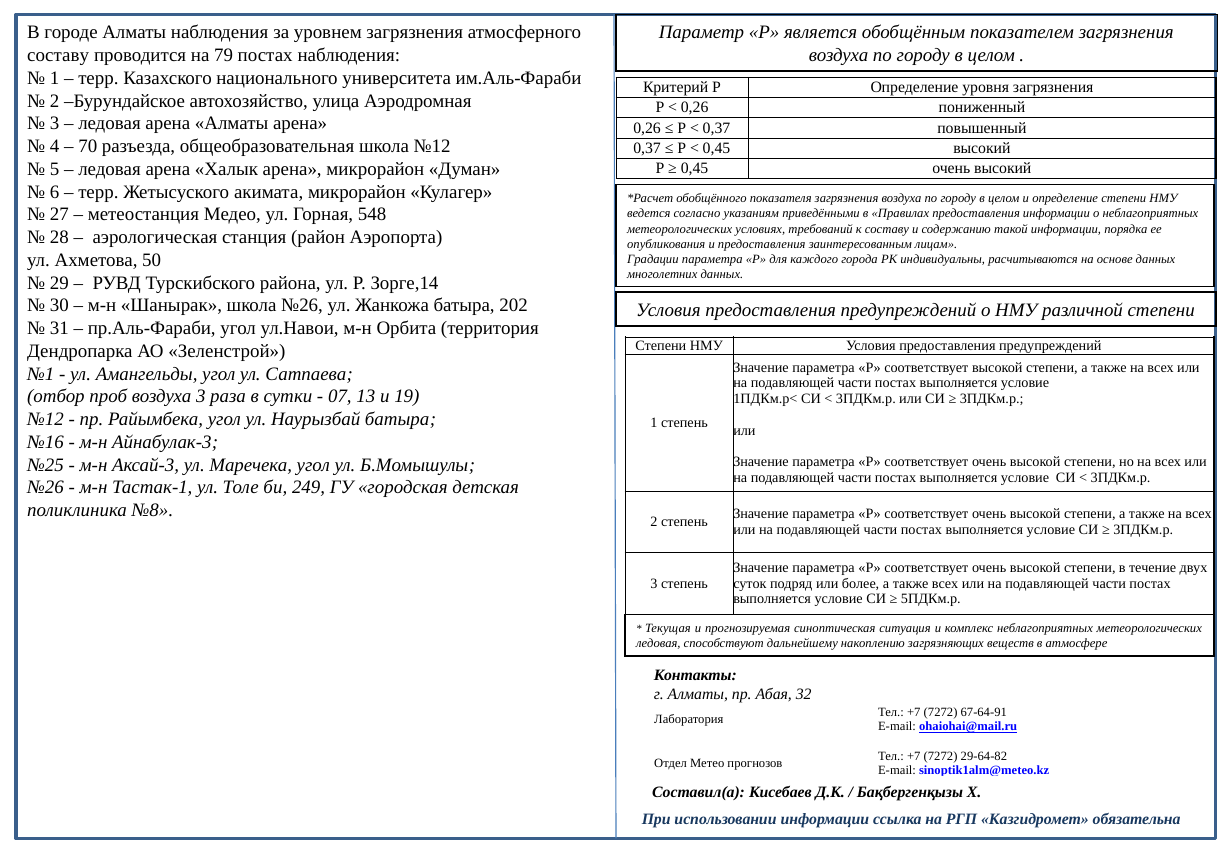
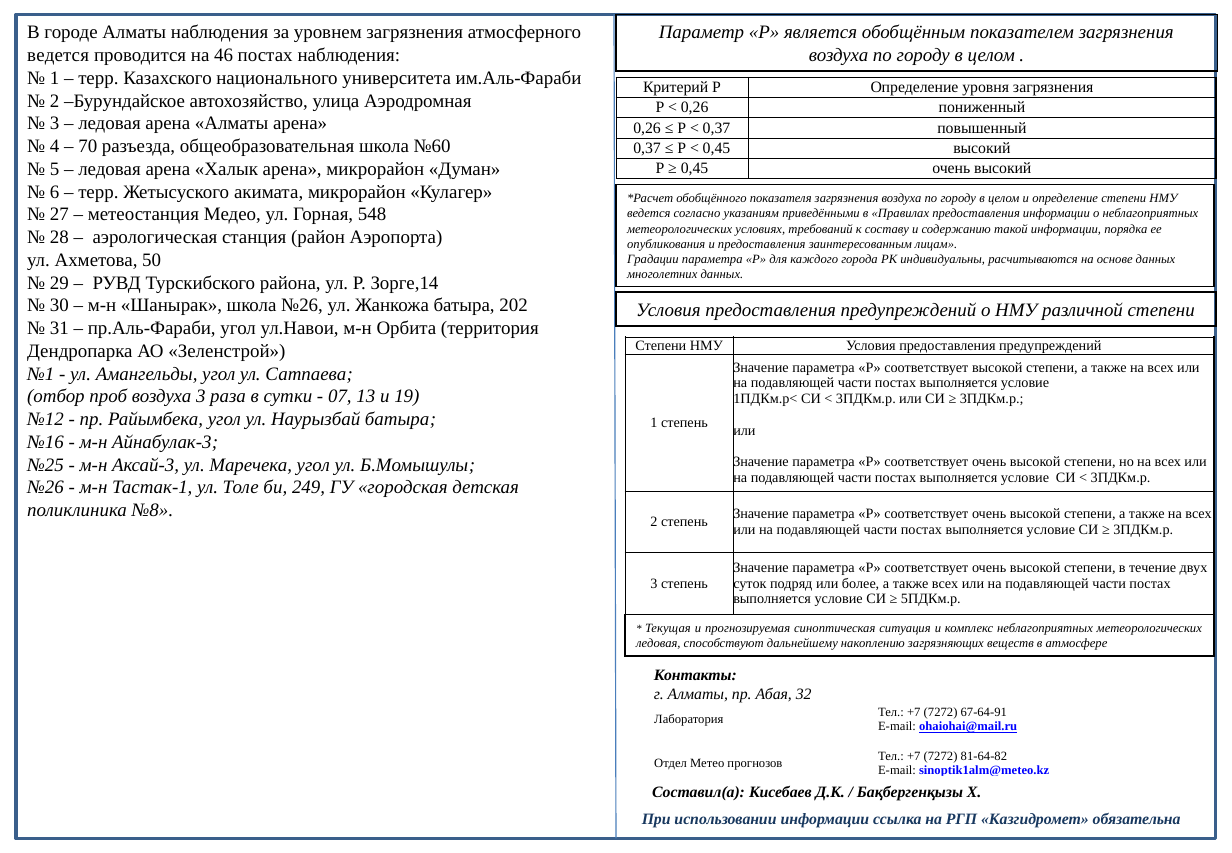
составу at (58, 55): составу -> ведется
79: 79 -> 46
школа №12: №12 -> №60
29-64-82: 29-64-82 -> 81-64-82
